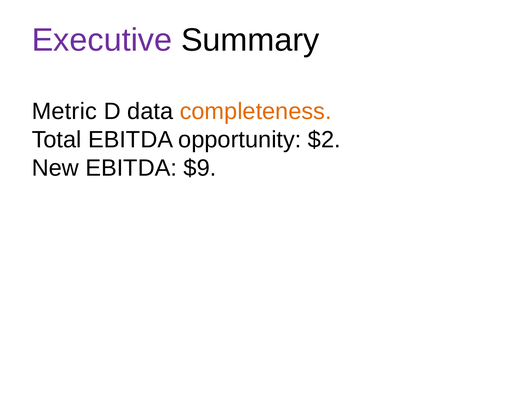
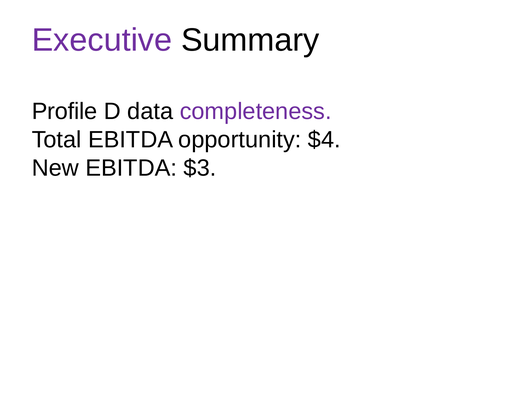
Metric: Metric -> Profile
completeness colour: orange -> purple
$2: $2 -> $4
$9: $9 -> $3
